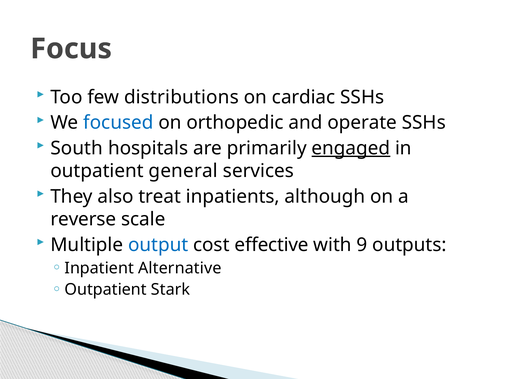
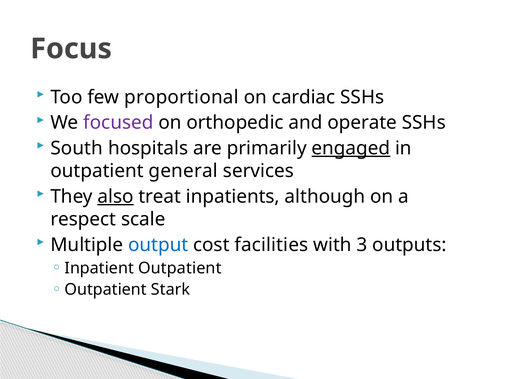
distributions: distributions -> proportional
focused colour: blue -> purple
also underline: none -> present
reverse: reverse -> respect
effective: effective -> facilities
9: 9 -> 3
Inpatient Alternative: Alternative -> Outpatient
